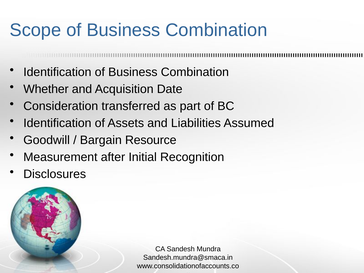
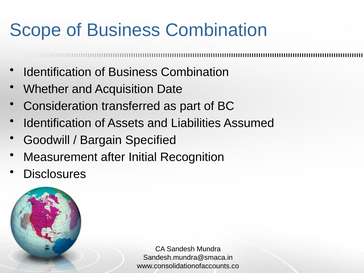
Resource: Resource -> Specified
